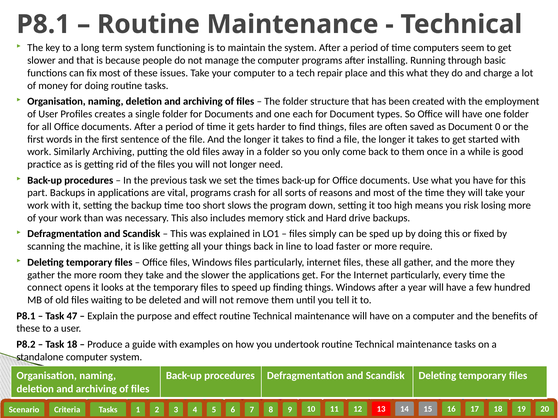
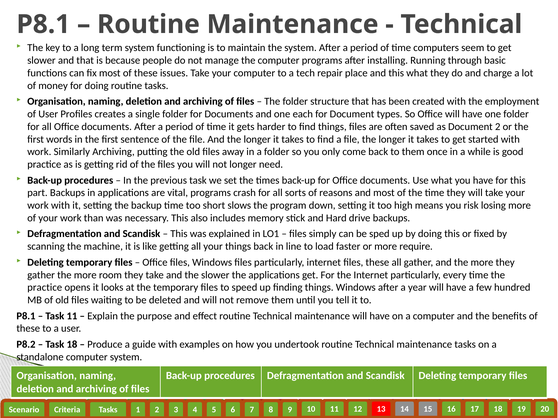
Document 0: 0 -> 2
connect at (45, 288): connect -> practice
Task 47: 47 -> 11
